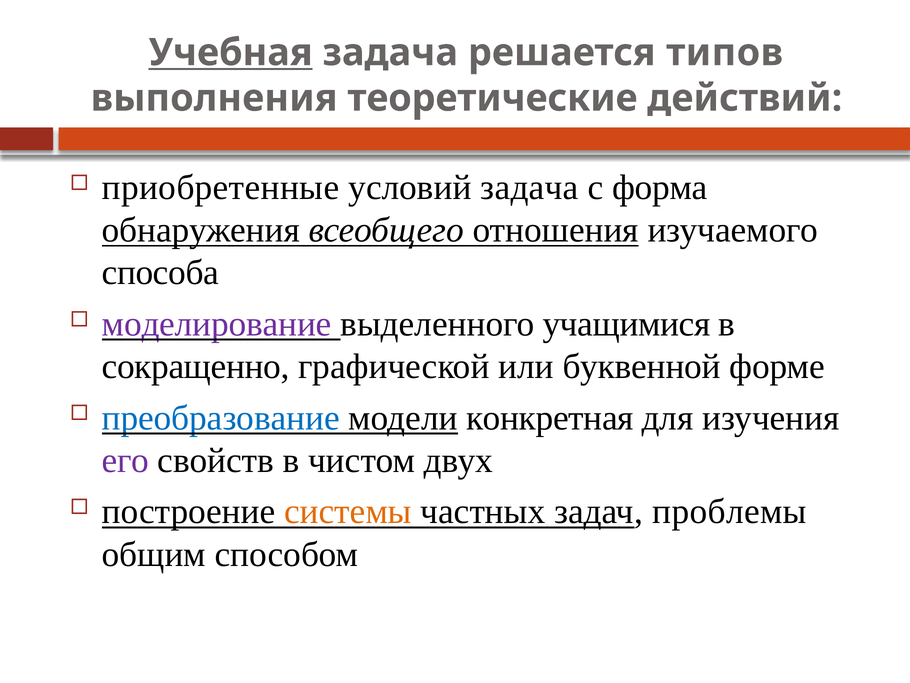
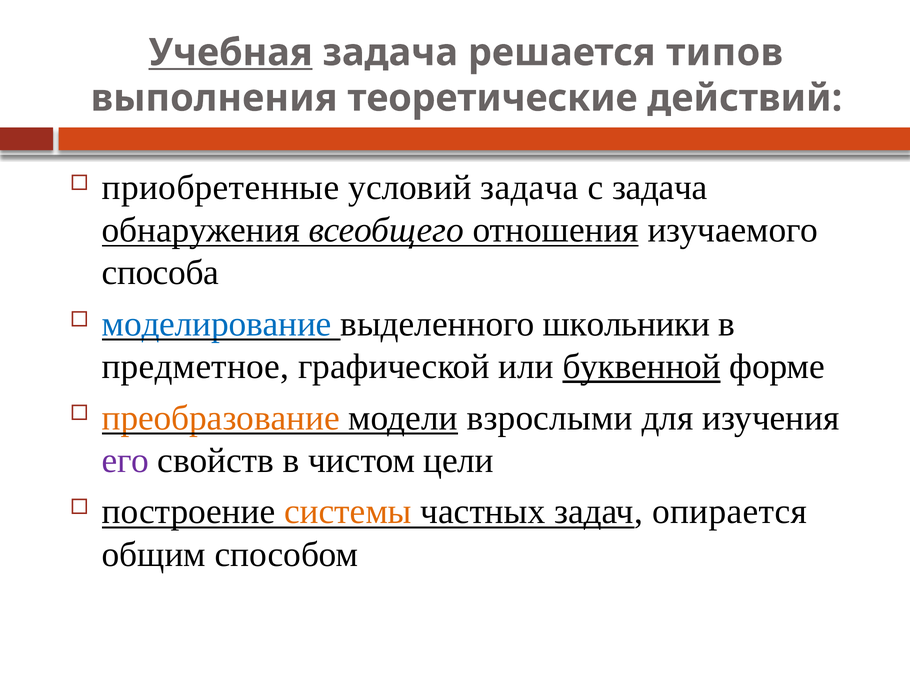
с форма: форма -> задача
моделирование colour: purple -> blue
учащимися: учащимися -> школьники
сокращенно: сокращенно -> предметное
буквенной underline: none -> present
преобразование colour: blue -> orange
конкретная: конкретная -> взрослыми
двух: двух -> цели
проблемы: проблемы -> опирается
